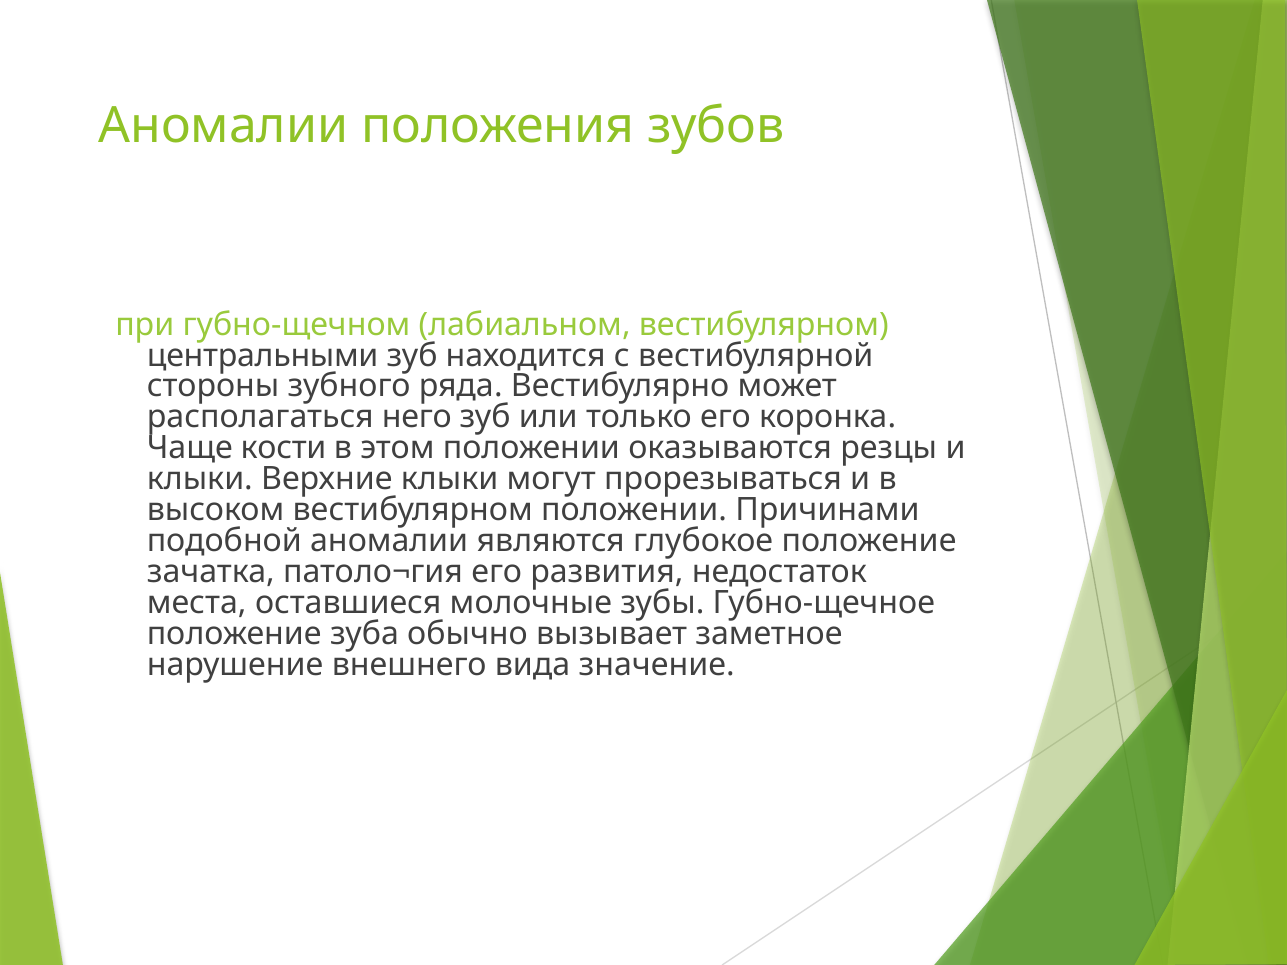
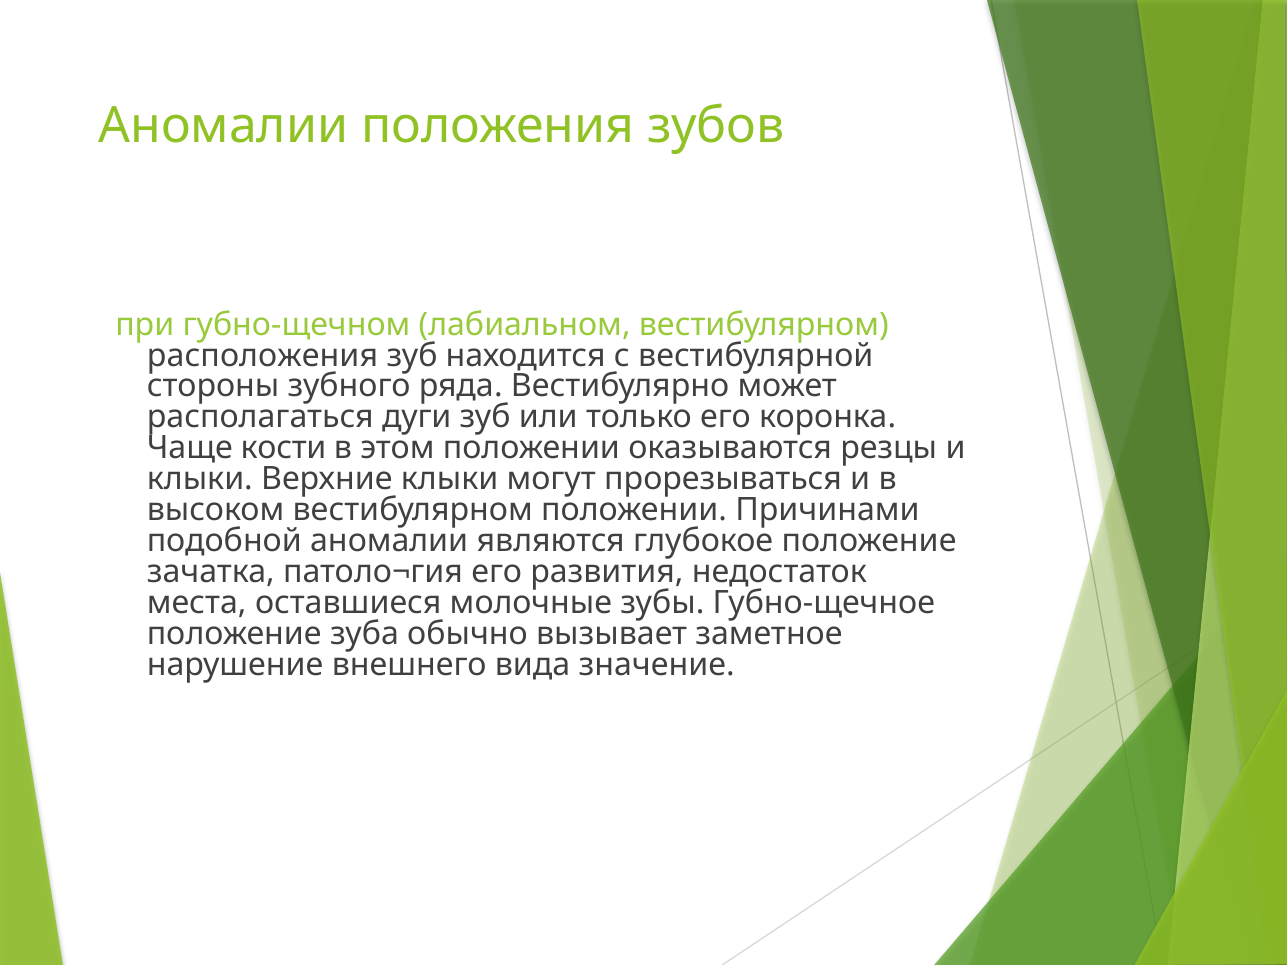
центральными: центральными -> расположения
него: него -> дуги
